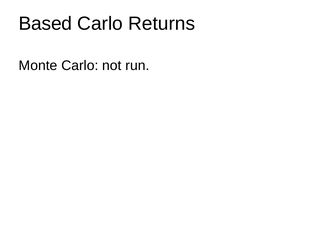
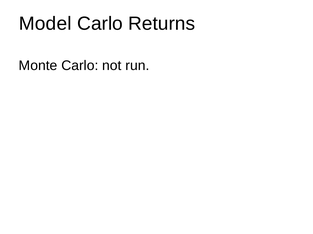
Based: Based -> Model
